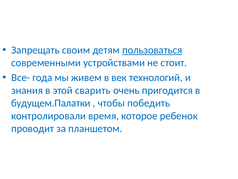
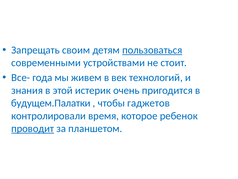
сварить: сварить -> истерик
победить: победить -> гаджетов
проводит underline: none -> present
